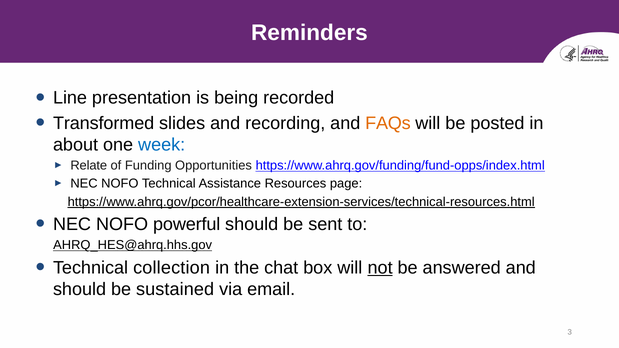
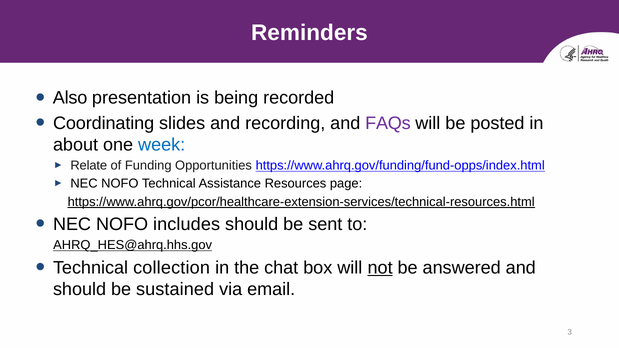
Line: Line -> Also
Transformed: Transformed -> Coordinating
FAQs colour: orange -> purple
powerful: powerful -> includes
